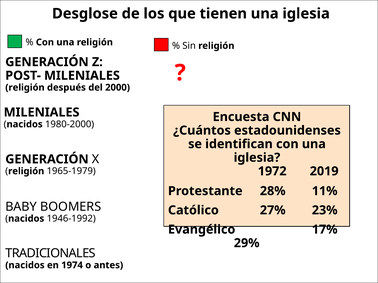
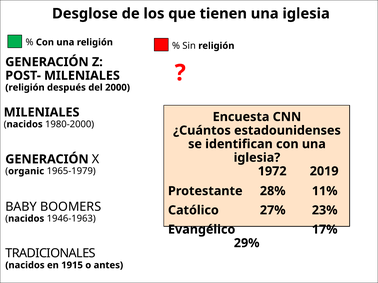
religión at (26, 171): religión -> organic
1946-1992: 1946-1992 -> 1946-1963
1974: 1974 -> 1915
